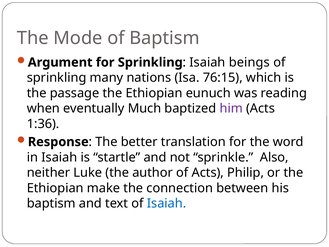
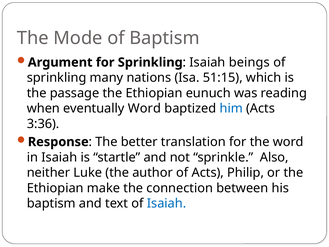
76:15: 76:15 -> 51:15
eventually Much: Much -> Word
him colour: purple -> blue
1:36: 1:36 -> 3:36
